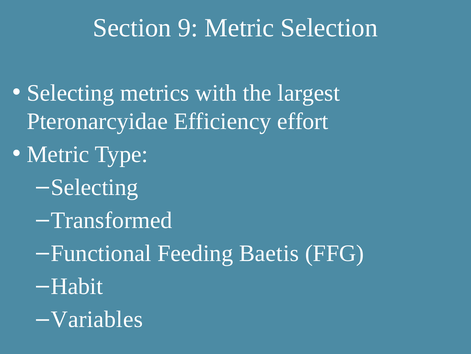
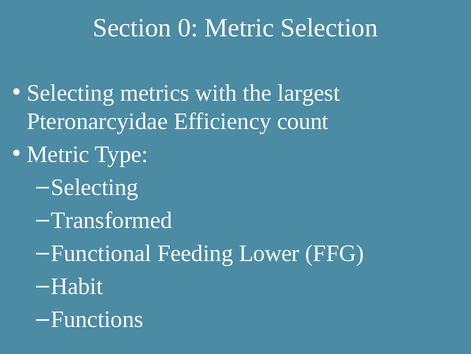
9: 9 -> 0
effort: effort -> count
Baetis: Baetis -> Lower
Variables: Variables -> Functions
